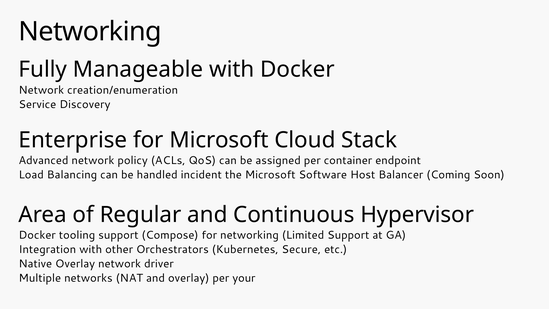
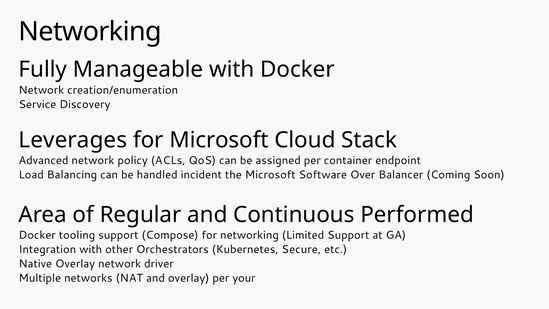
Enterprise: Enterprise -> Leverages
Host: Host -> Over
Hypervisor: Hypervisor -> Performed
